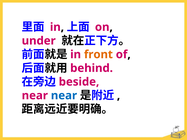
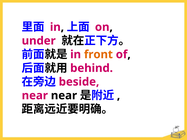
near at (64, 96) colour: blue -> black
